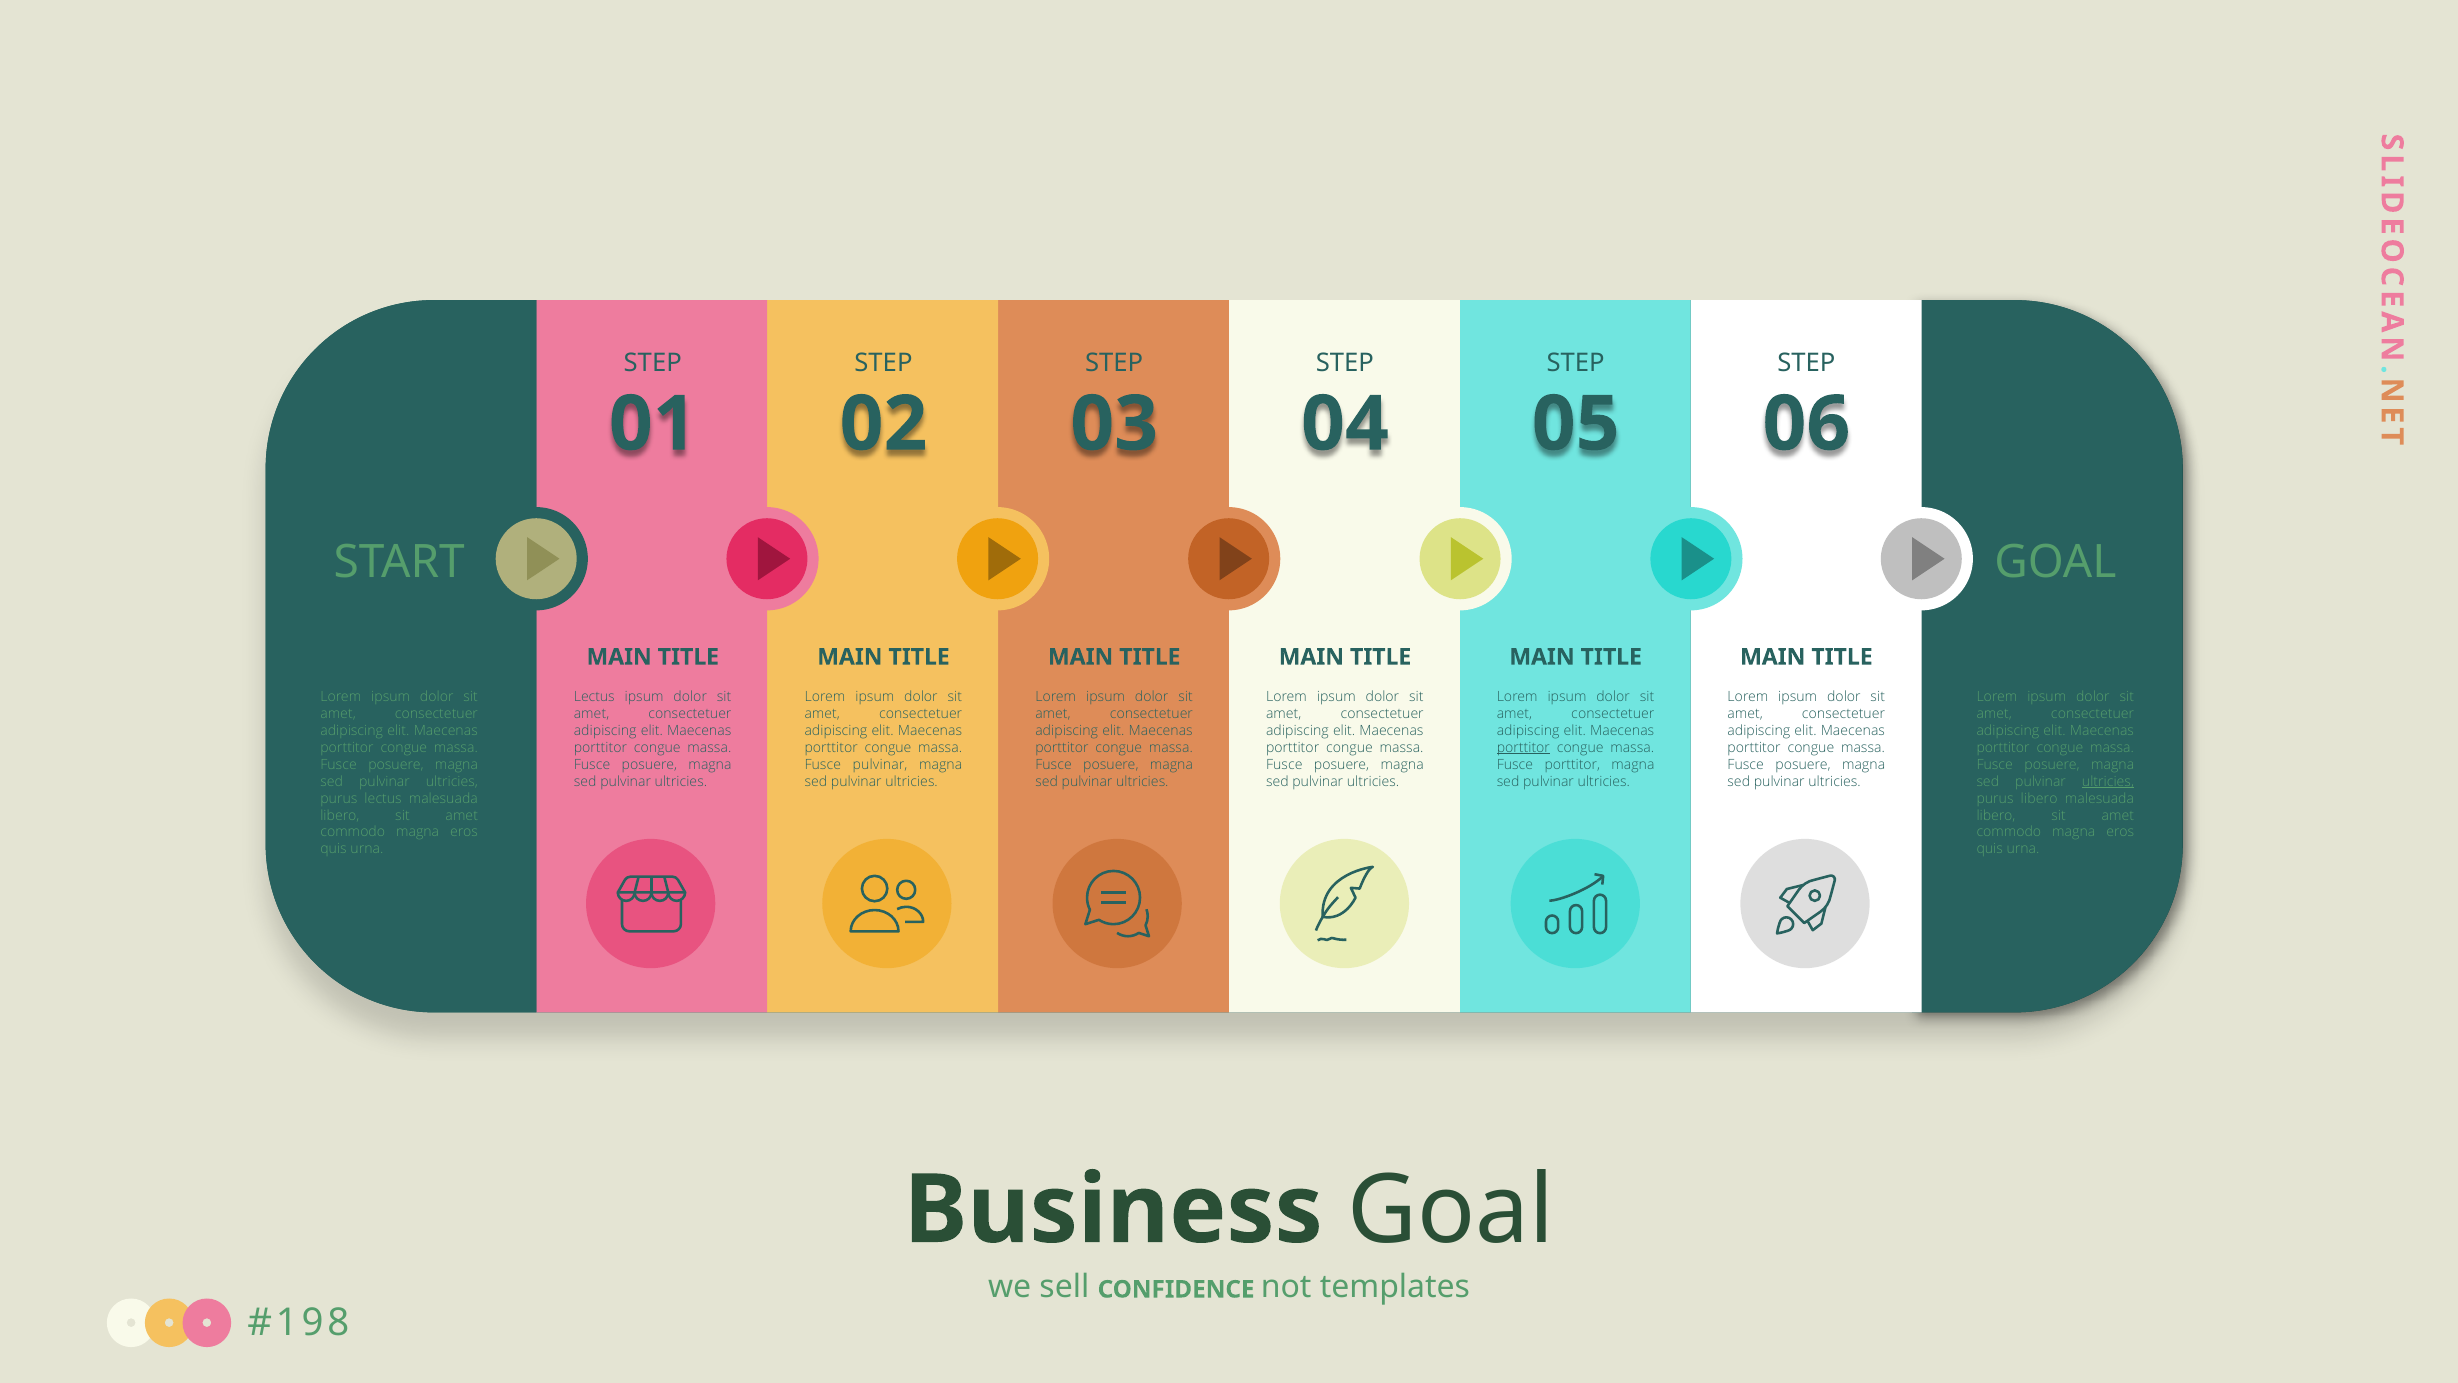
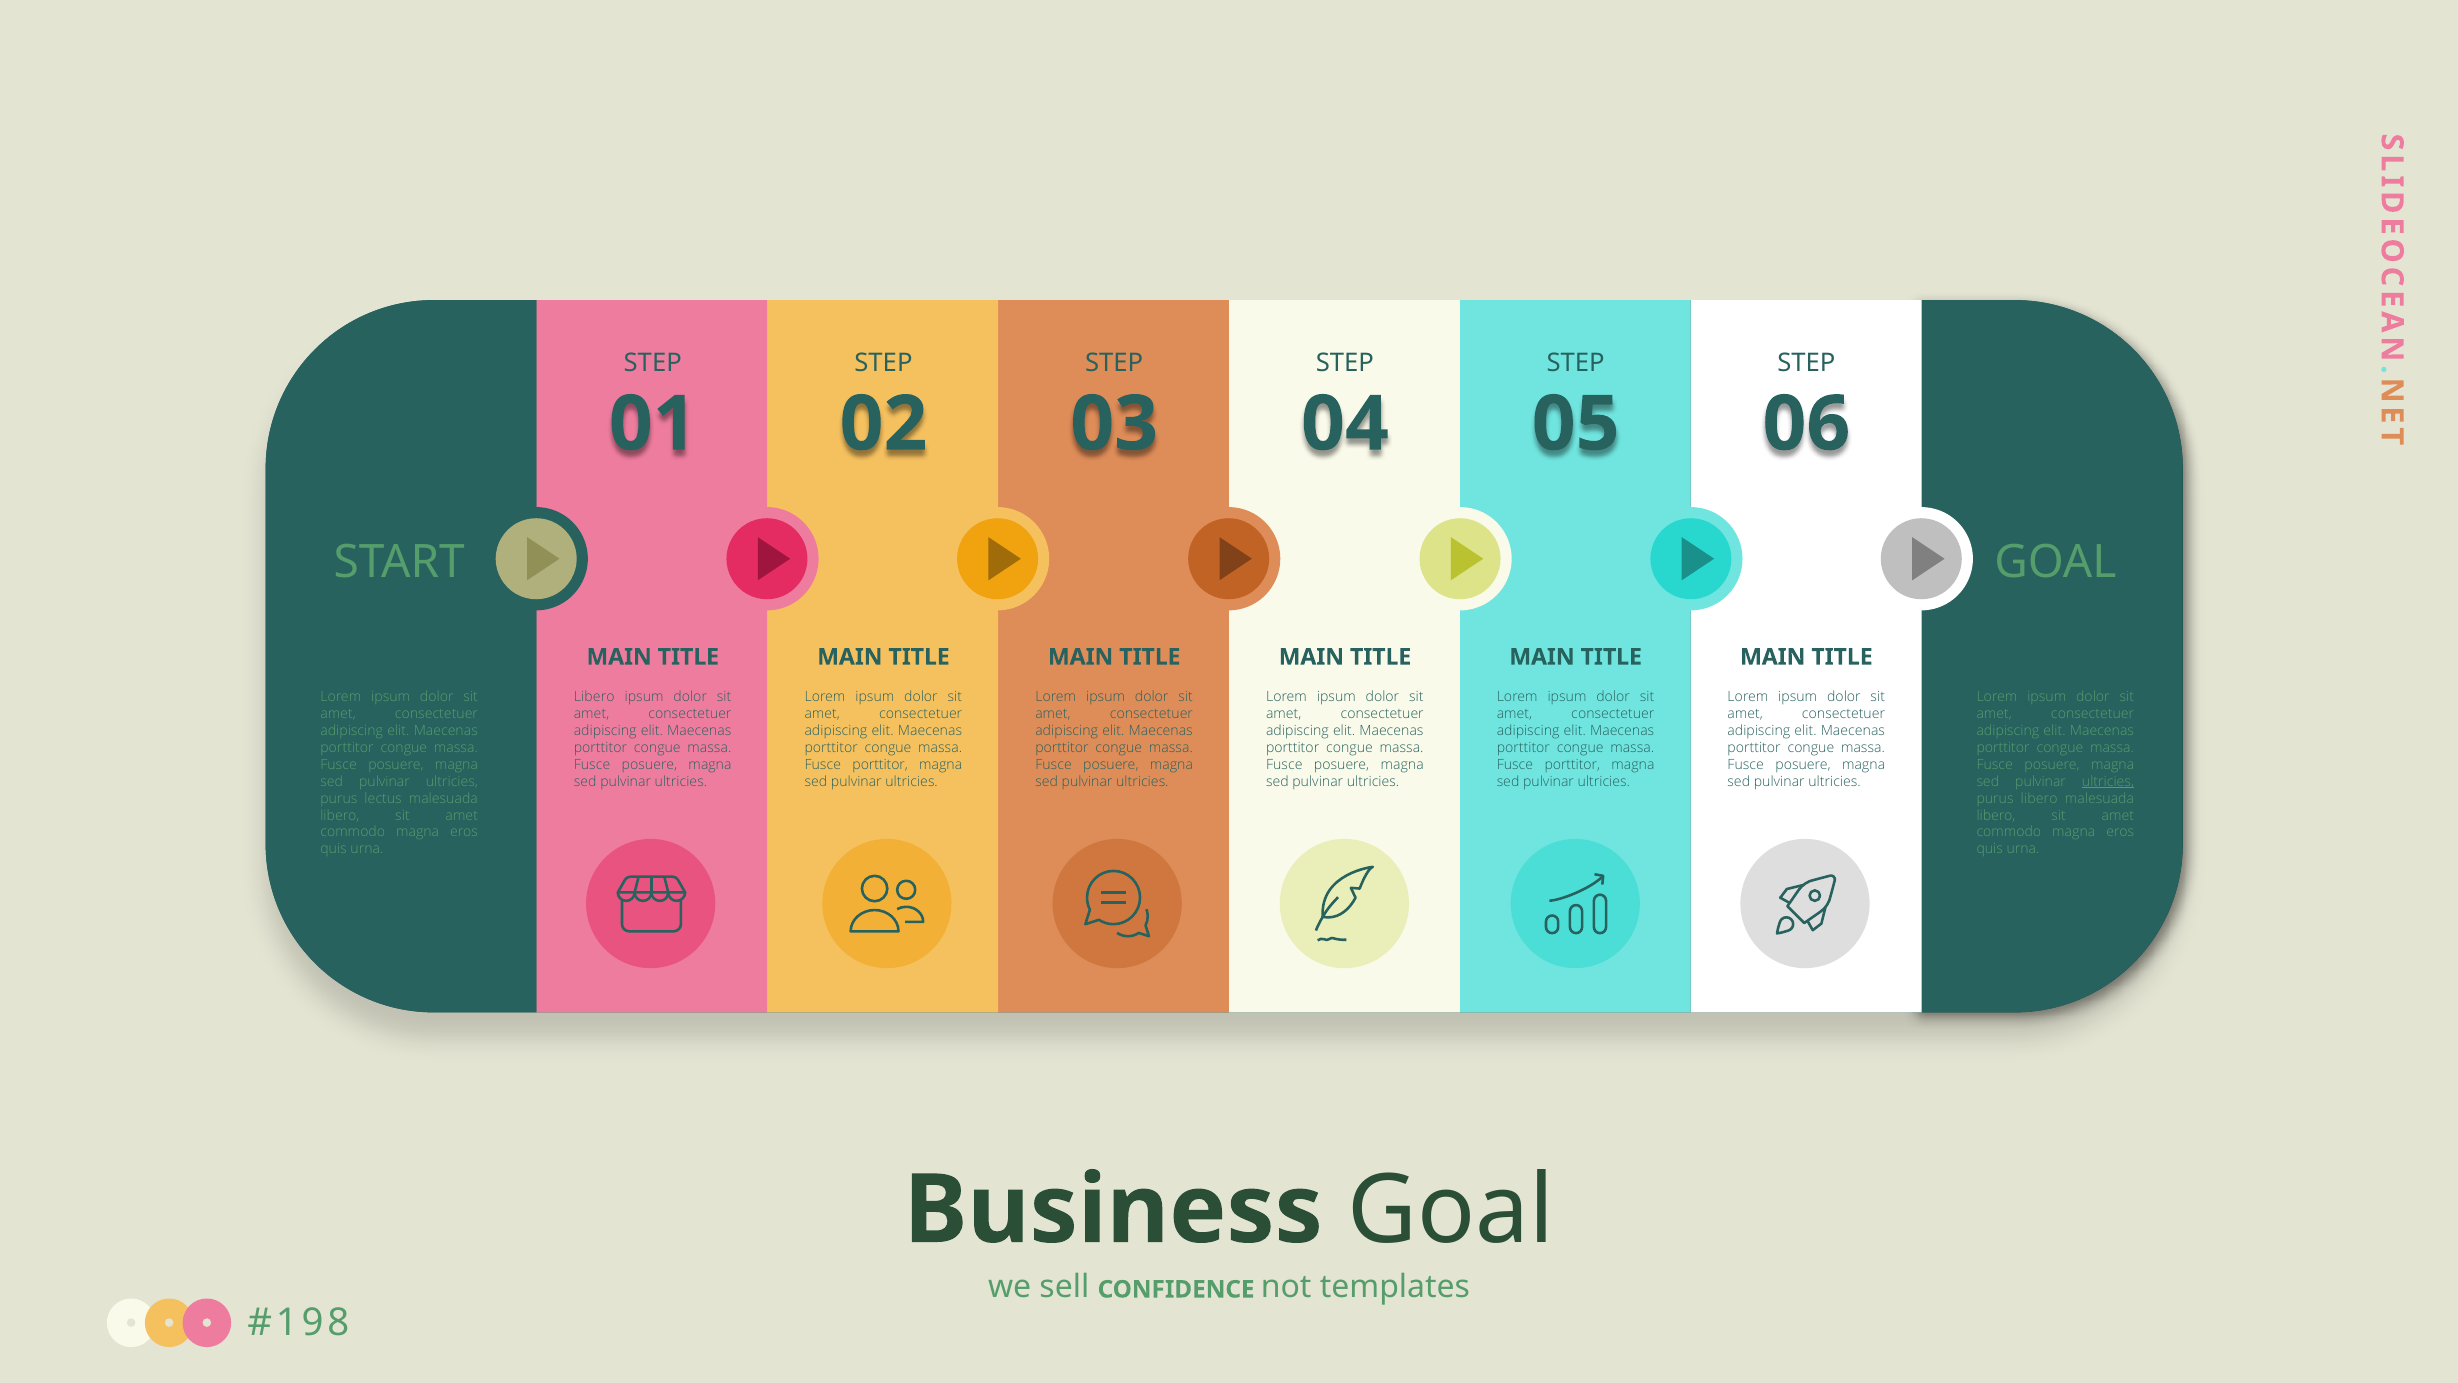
Lectus at (594, 697): Lectus -> Libero
porttitor at (1523, 748) underline: present -> none
pulvinar at (880, 764): pulvinar -> porttitor
